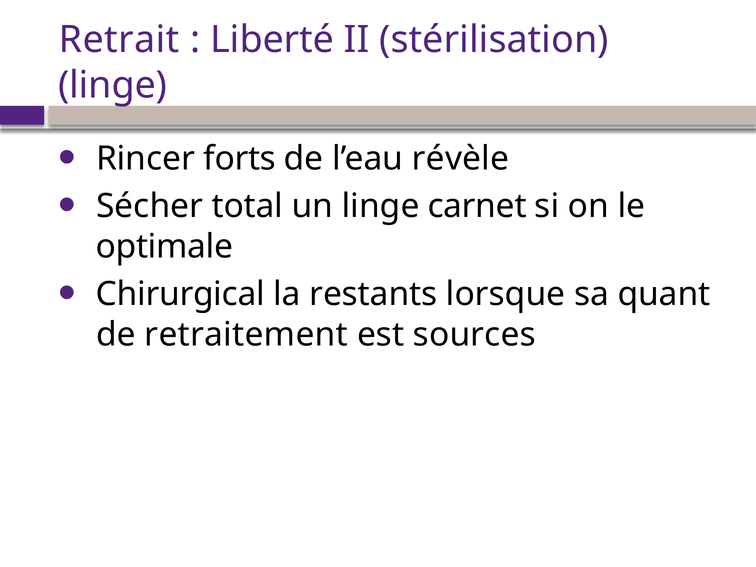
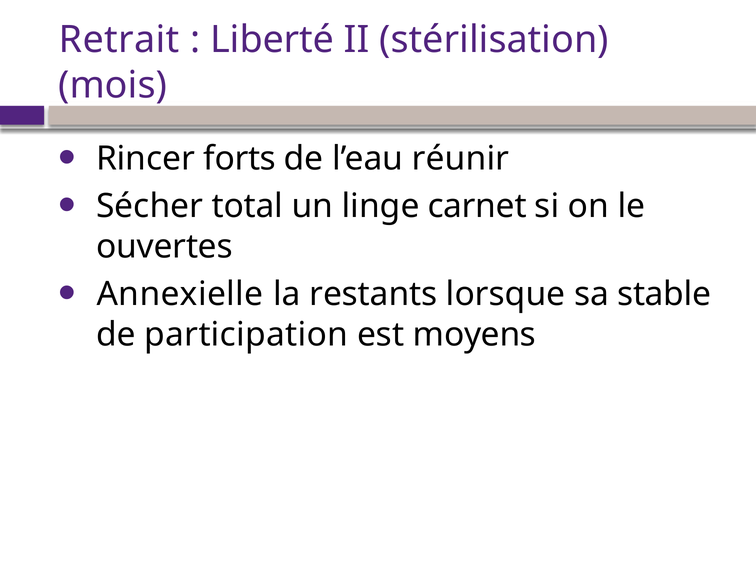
linge at (113, 85): linge -> mois
révèle: révèle -> réunir
optimale: optimale -> ouvertes
Chirurgical: Chirurgical -> Annexielle
quant: quant -> stable
retraitement: retraitement -> participation
sources: sources -> moyens
